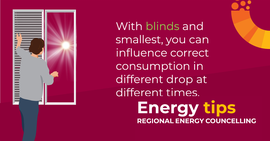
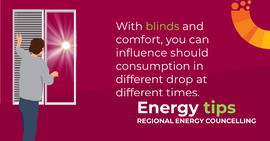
smallest: smallest -> comfort
correct: correct -> should
tips colour: yellow -> light green
